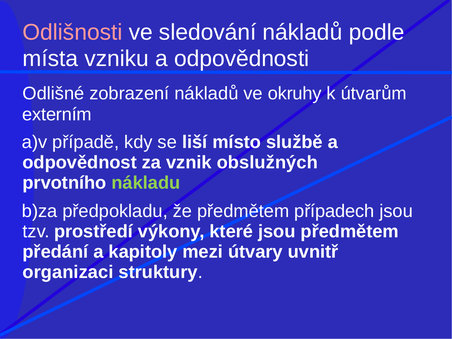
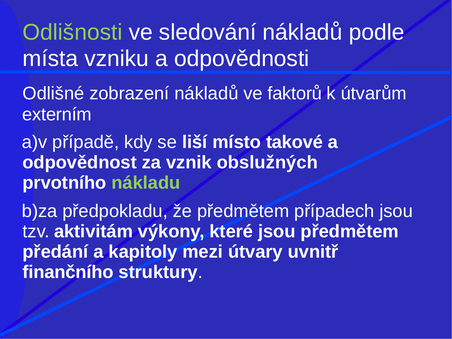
Odlišnosti colour: pink -> light green
okruhy: okruhy -> faktorů
službě: službě -> takové
prostředí: prostředí -> aktivitám
organizaci: organizaci -> finančního
